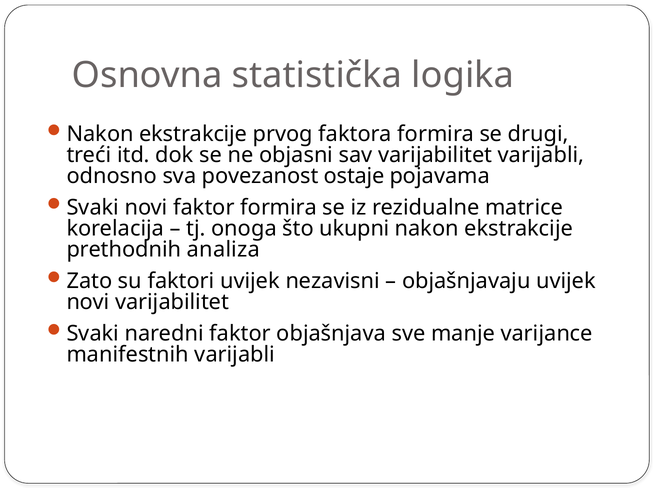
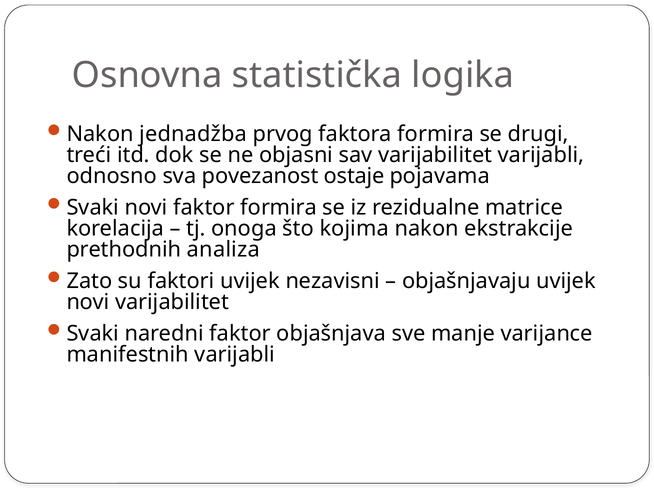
ekstrakcije at (193, 134): ekstrakcije -> jednadžba
ukupni: ukupni -> kojima
